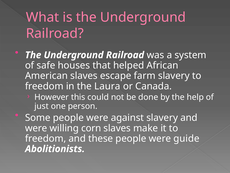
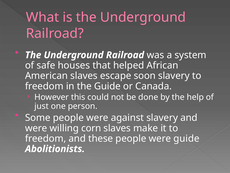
farm: farm -> soon
the Laura: Laura -> Guide
